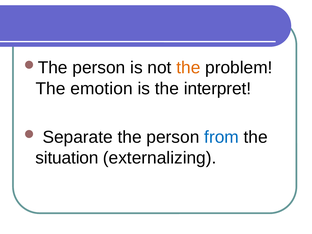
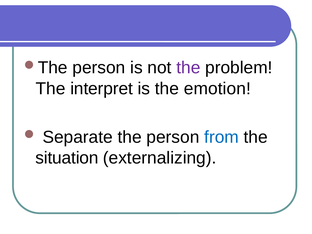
the at (188, 68) colour: orange -> purple
emotion: emotion -> interpret
interpret: interpret -> emotion
